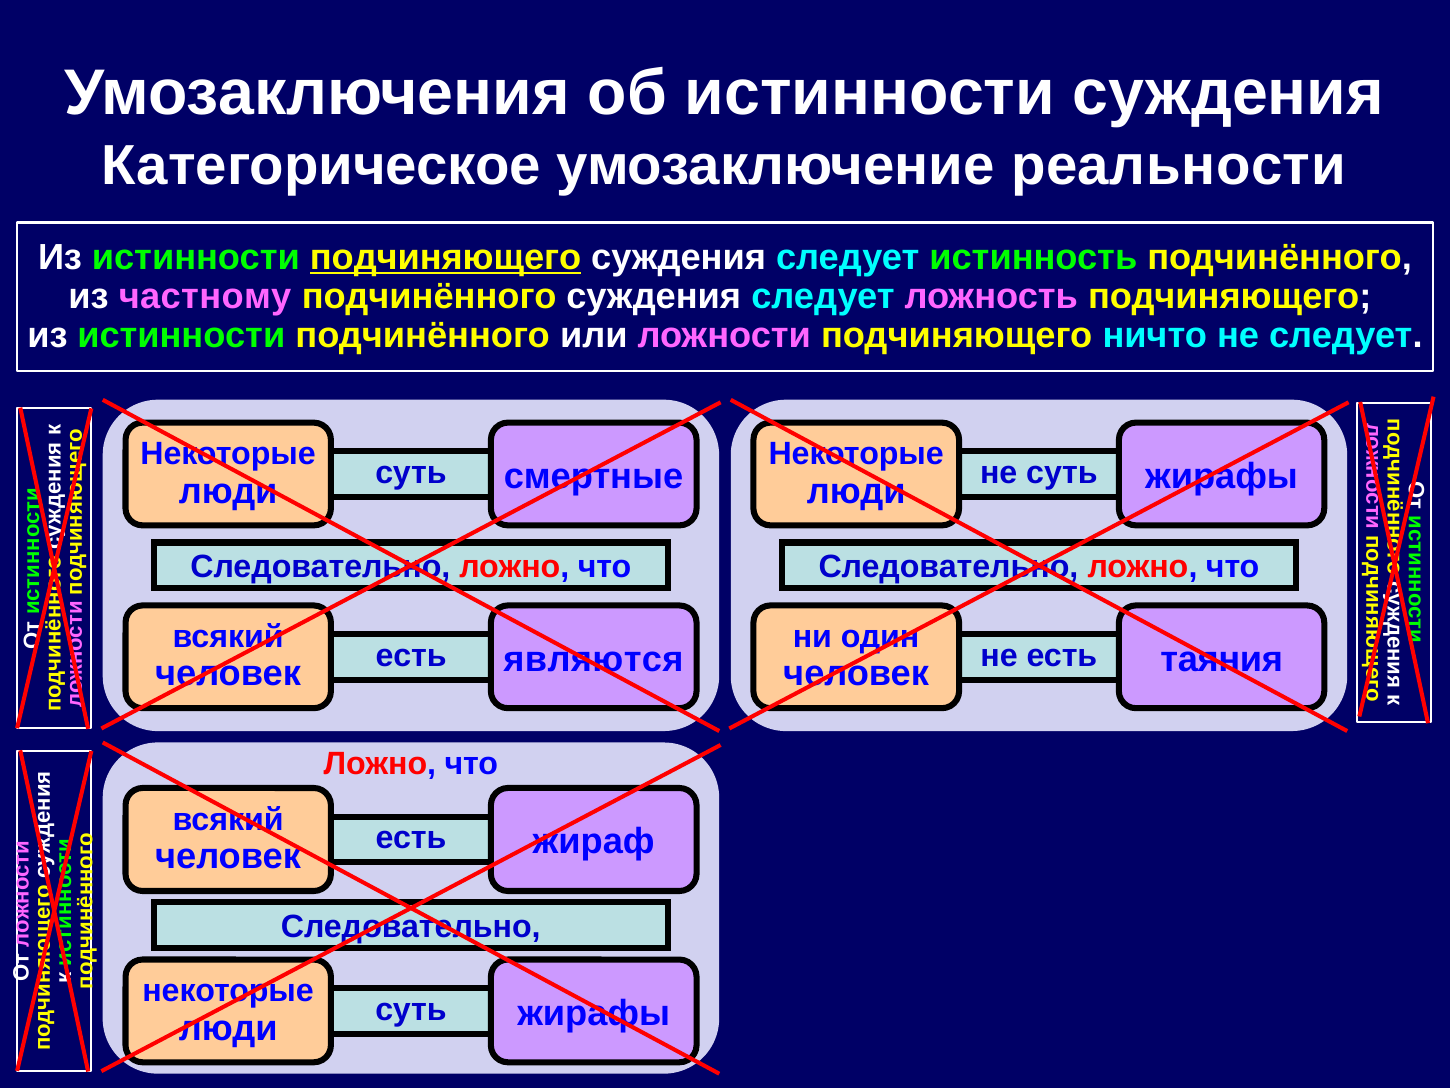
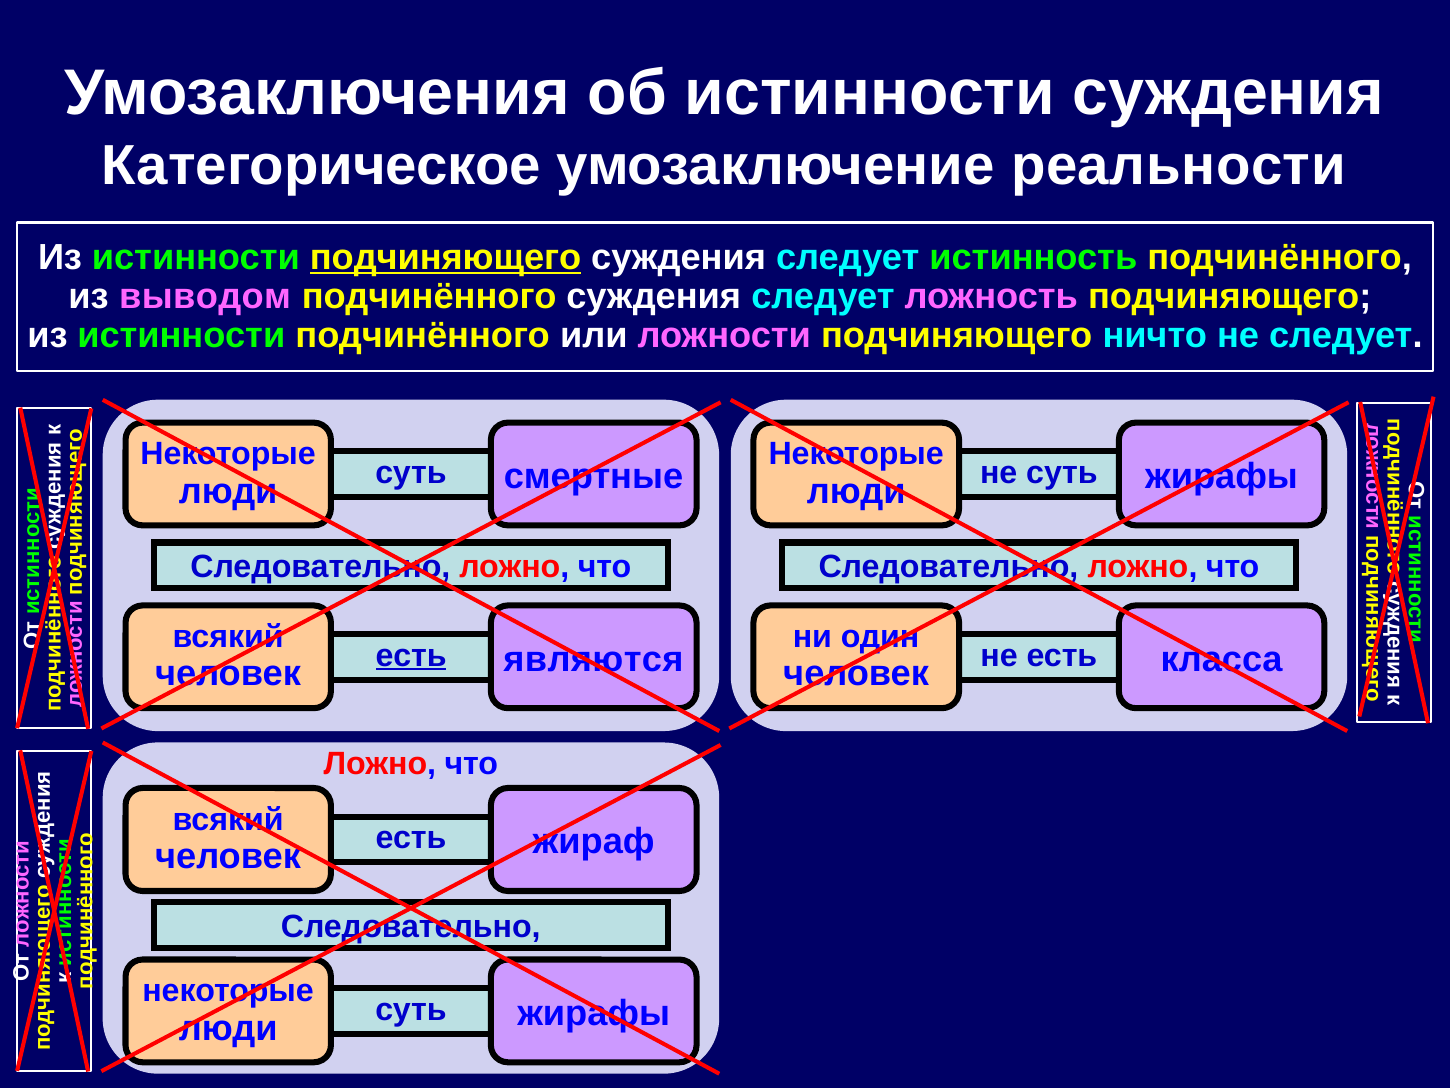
частному: частному -> выводом
есть at (411, 655) underline: none -> present
таяния: таяния -> класса
